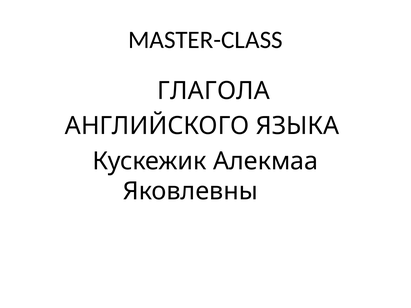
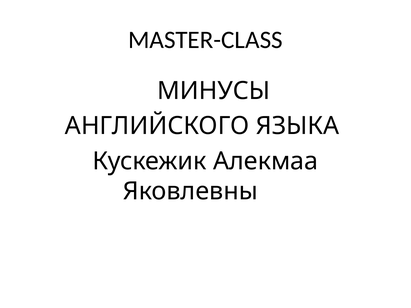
ГЛАГОЛА: ГЛАГОЛА -> МИНУСЫ
